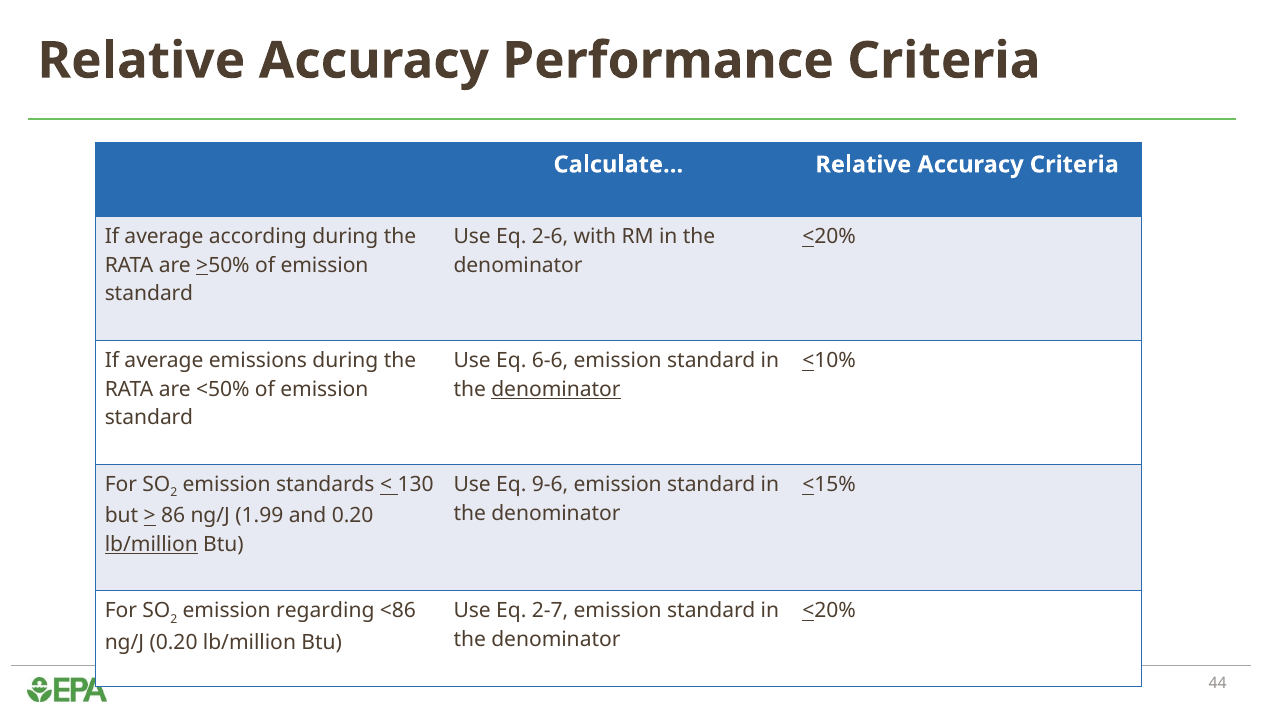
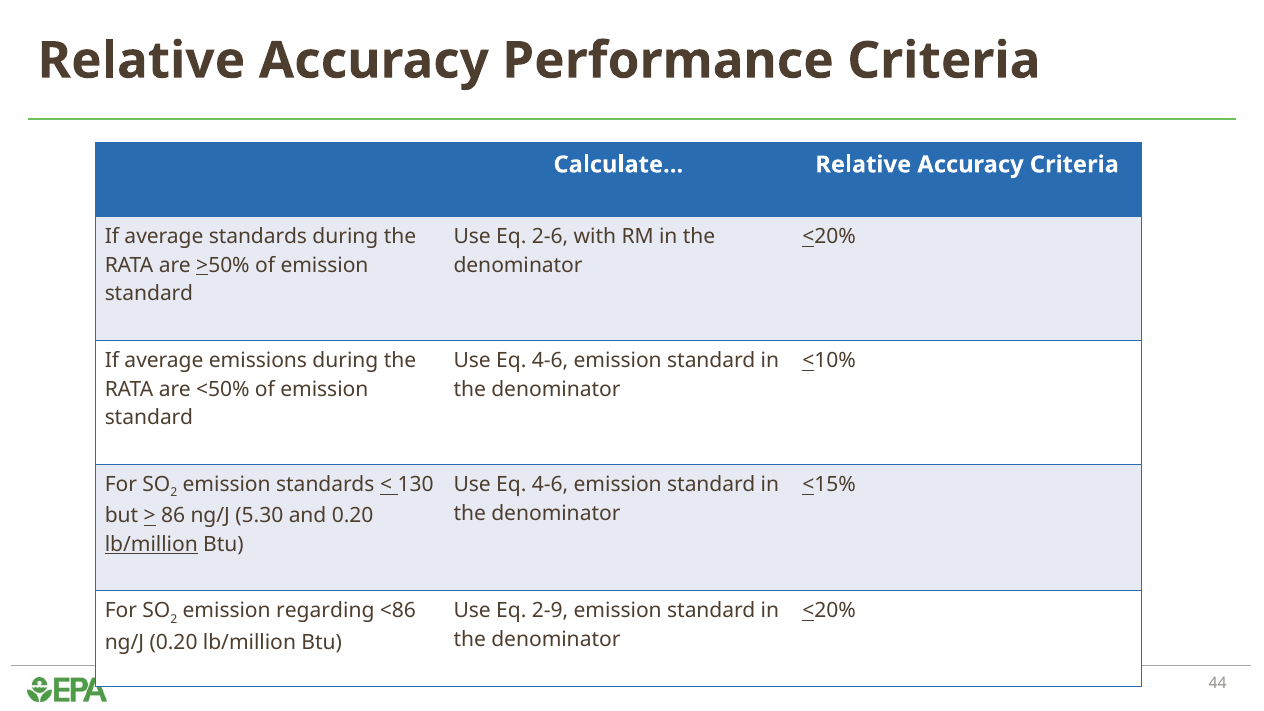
average according: according -> standards
6-6 at (550, 361): 6-6 -> 4-6
denominator at (556, 389) underline: present -> none
9-6 at (550, 484): 9-6 -> 4-6
1.99: 1.99 -> 5.30
2-7: 2-7 -> 2-9
